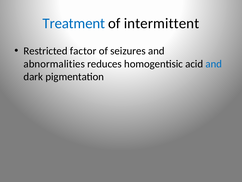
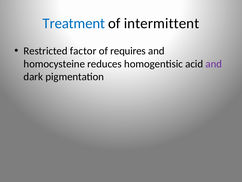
seizures: seizures -> requires
abnormalities: abnormalities -> homocysteine
and at (214, 64) colour: blue -> purple
